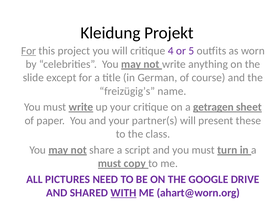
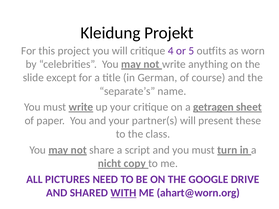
For at (29, 51) underline: present -> none
freizügig’s: freizügig’s -> separate’s
must at (110, 164): must -> nicht
